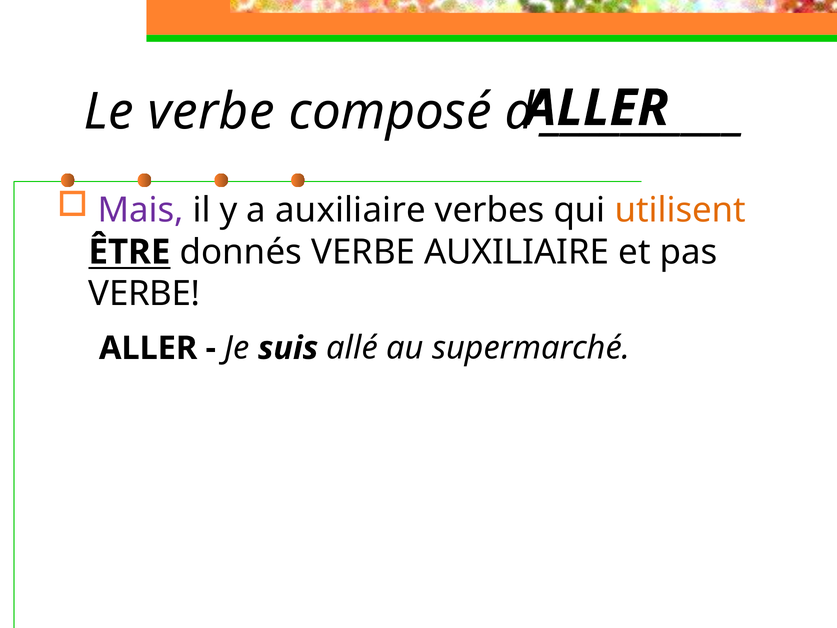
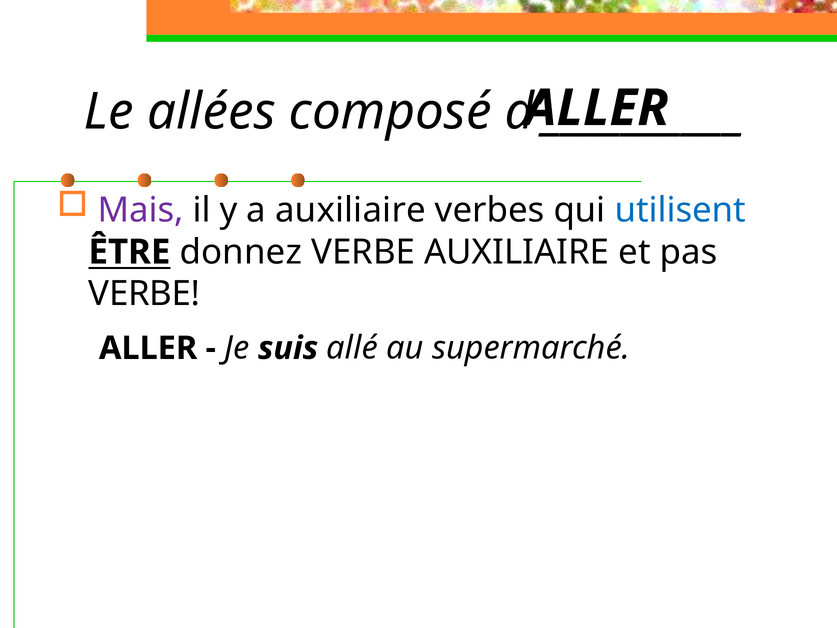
Le verbe: verbe -> allées
utilisent colour: orange -> blue
donnés: donnés -> donnez
